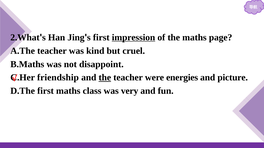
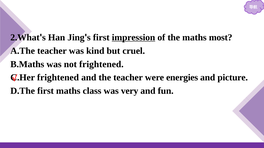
page: page -> most
not disappoint: disappoint -> frightened
friendship at (58, 78): friendship -> frightened
the at (105, 78) underline: present -> none
